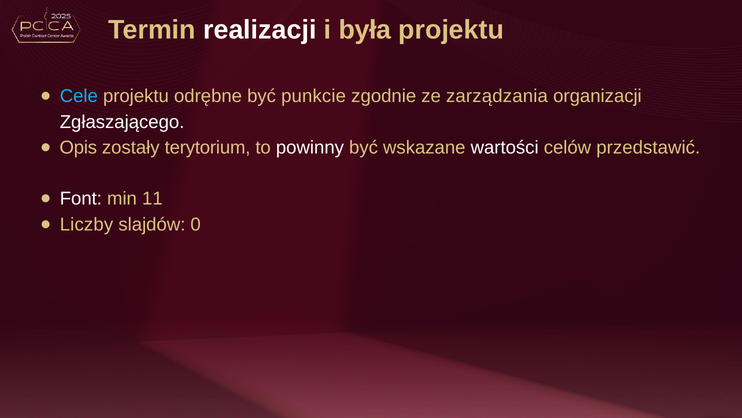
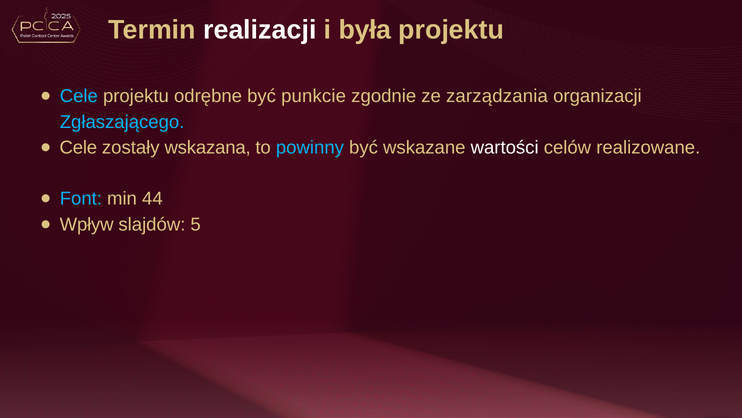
Zgłaszającego colour: white -> light blue
Opis at (78, 147): Opis -> Cele
terytorium: terytorium -> wskazana
powinny colour: white -> light blue
przedstawić: przedstawić -> realizowane
Font colour: white -> light blue
11: 11 -> 44
Liczby: Liczby -> Wpływ
0: 0 -> 5
